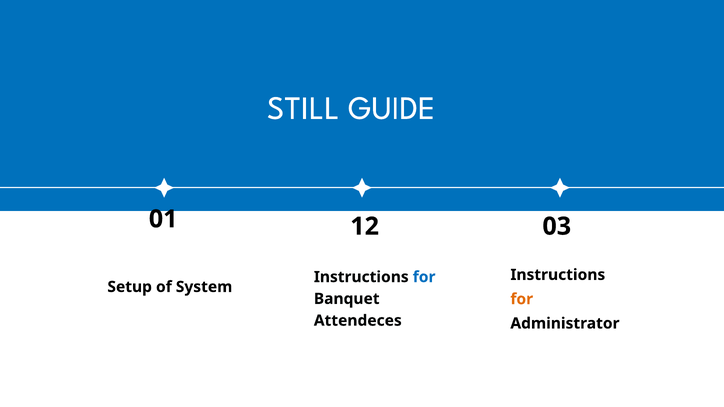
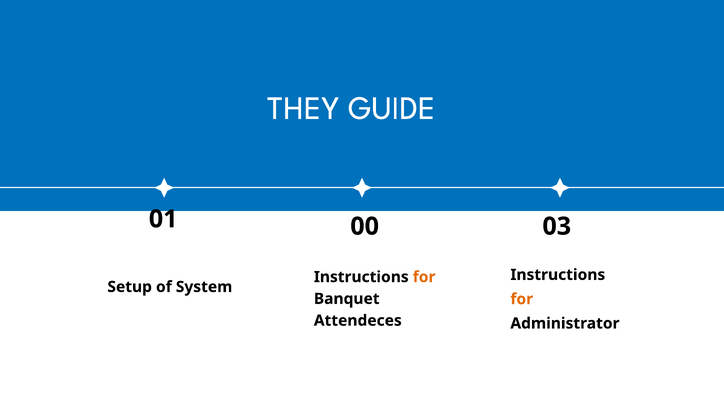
STILL: STILL -> THEY
12: 12 -> 00
for at (424, 277) colour: blue -> orange
